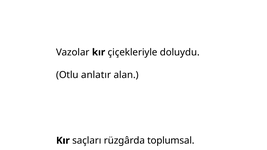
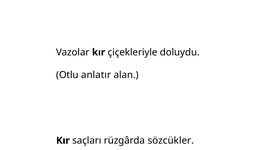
toplumsal: toplumsal -> sözcükler
